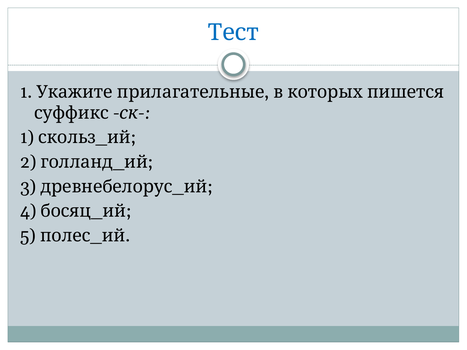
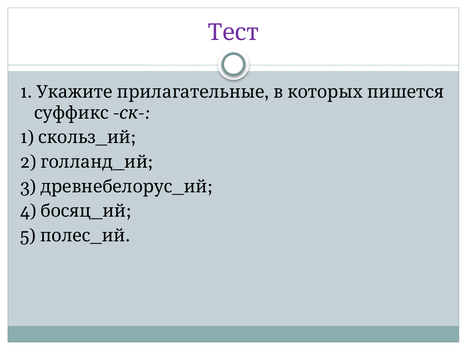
Тест colour: blue -> purple
